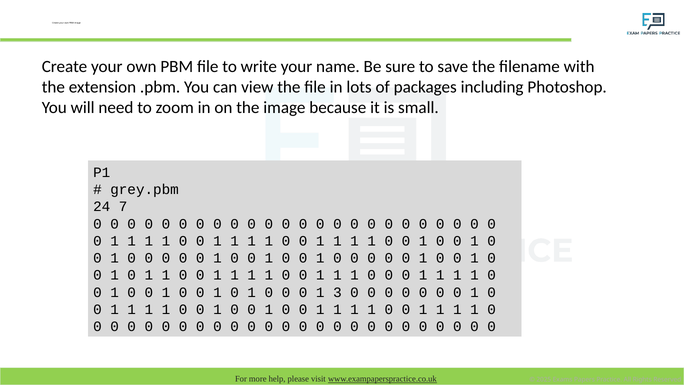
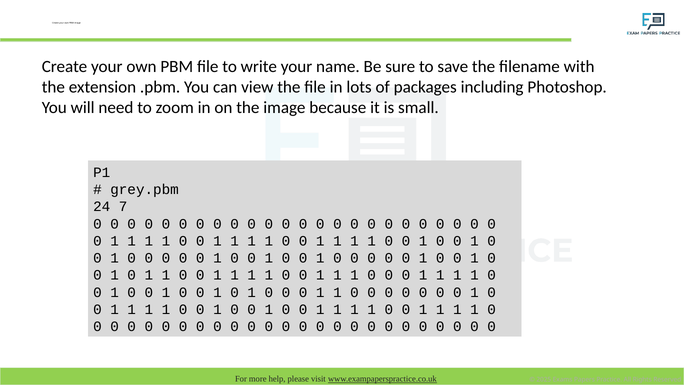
3 at (337, 292): 3 -> 1
